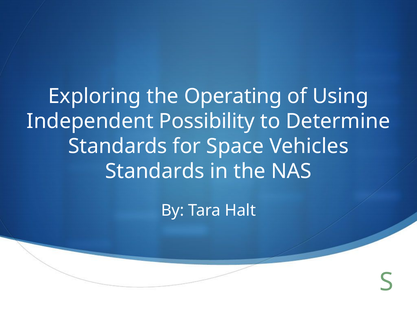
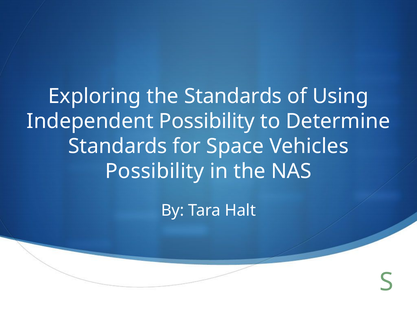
the Operating: Operating -> Standards
Standards at (155, 171): Standards -> Possibility
